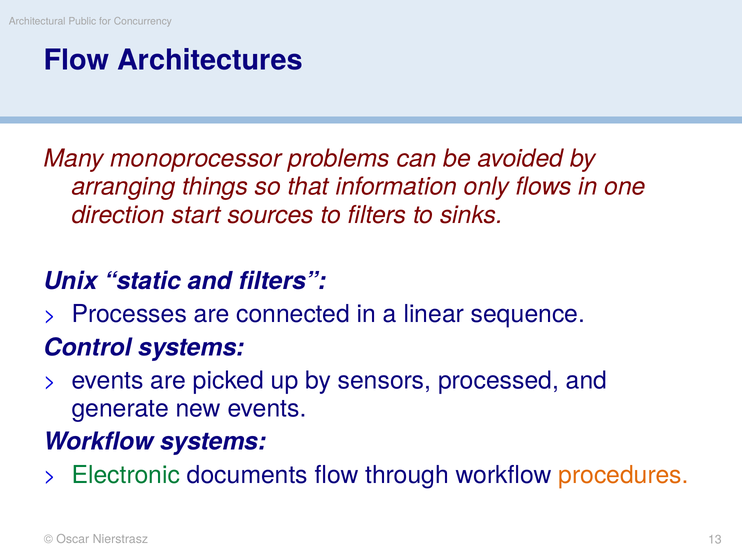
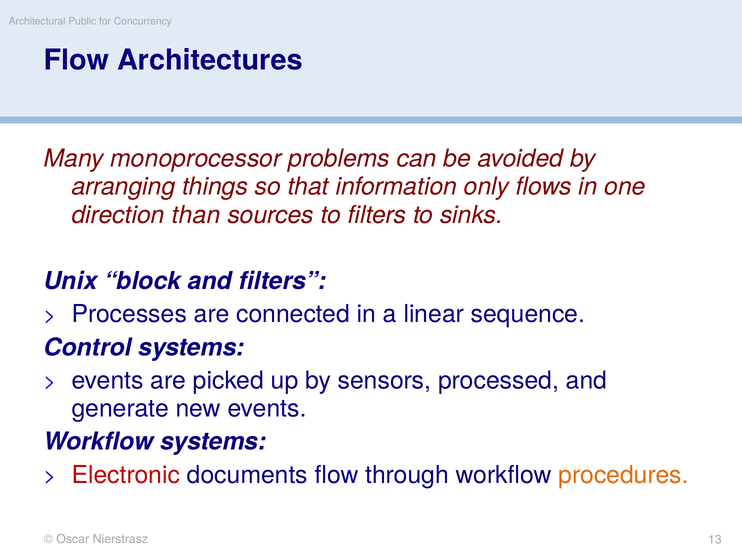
start: start -> than
static: static -> block
Electronic colour: green -> red
